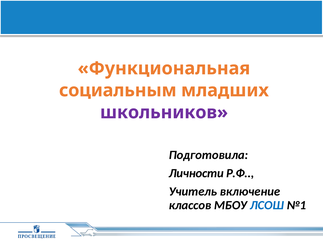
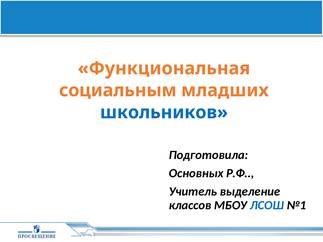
школьников colour: purple -> blue
Личности: Личности -> Основных
включение: включение -> выделение
